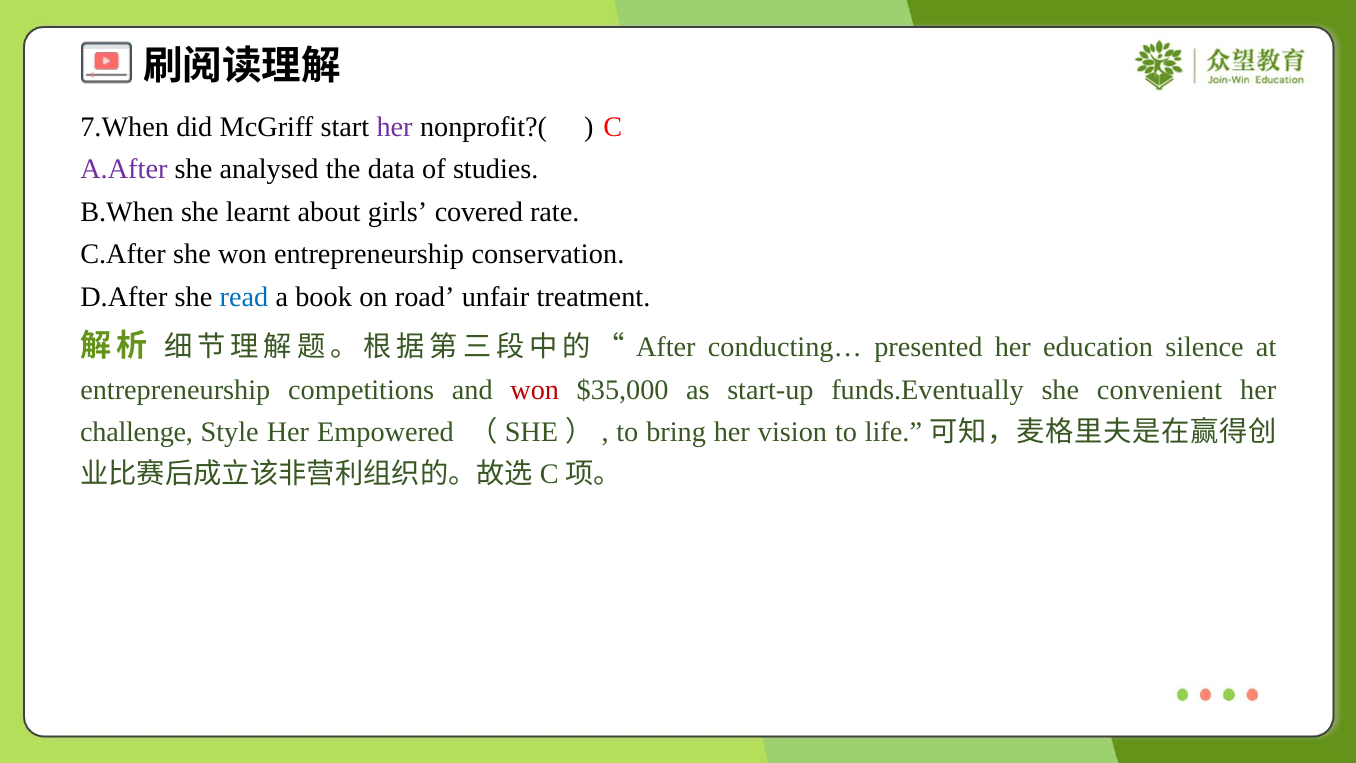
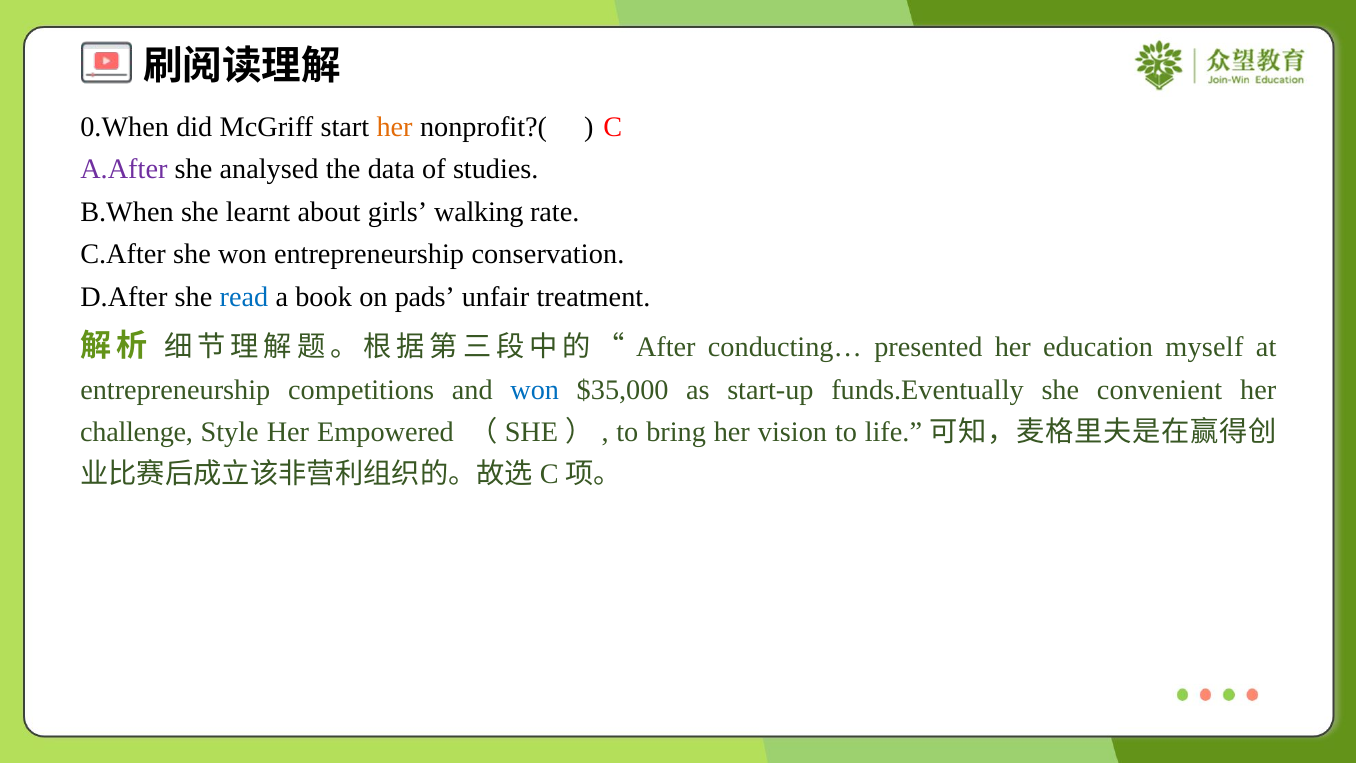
7.When: 7.When -> 0.When
her at (395, 127) colour: purple -> orange
covered: covered -> walking
road: road -> pads
silence: silence -> myself
won at (535, 390) colour: red -> blue
